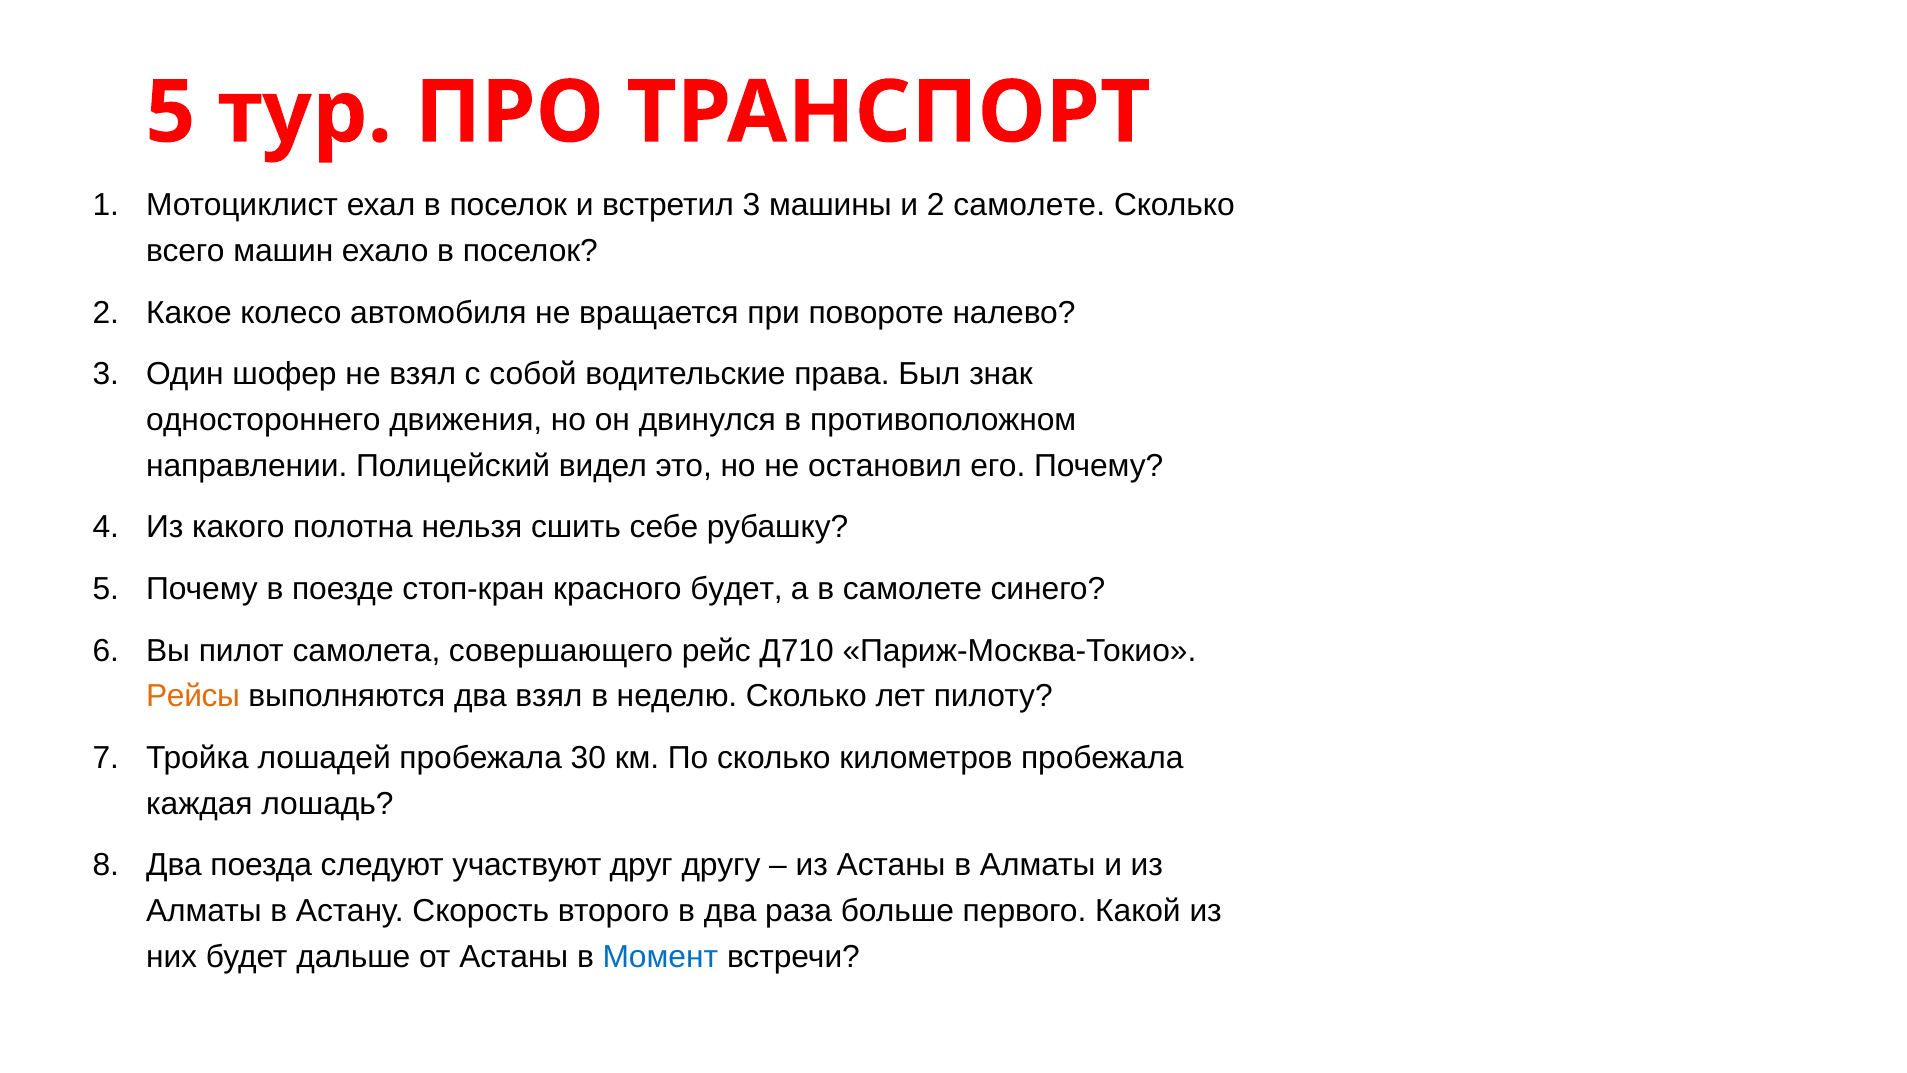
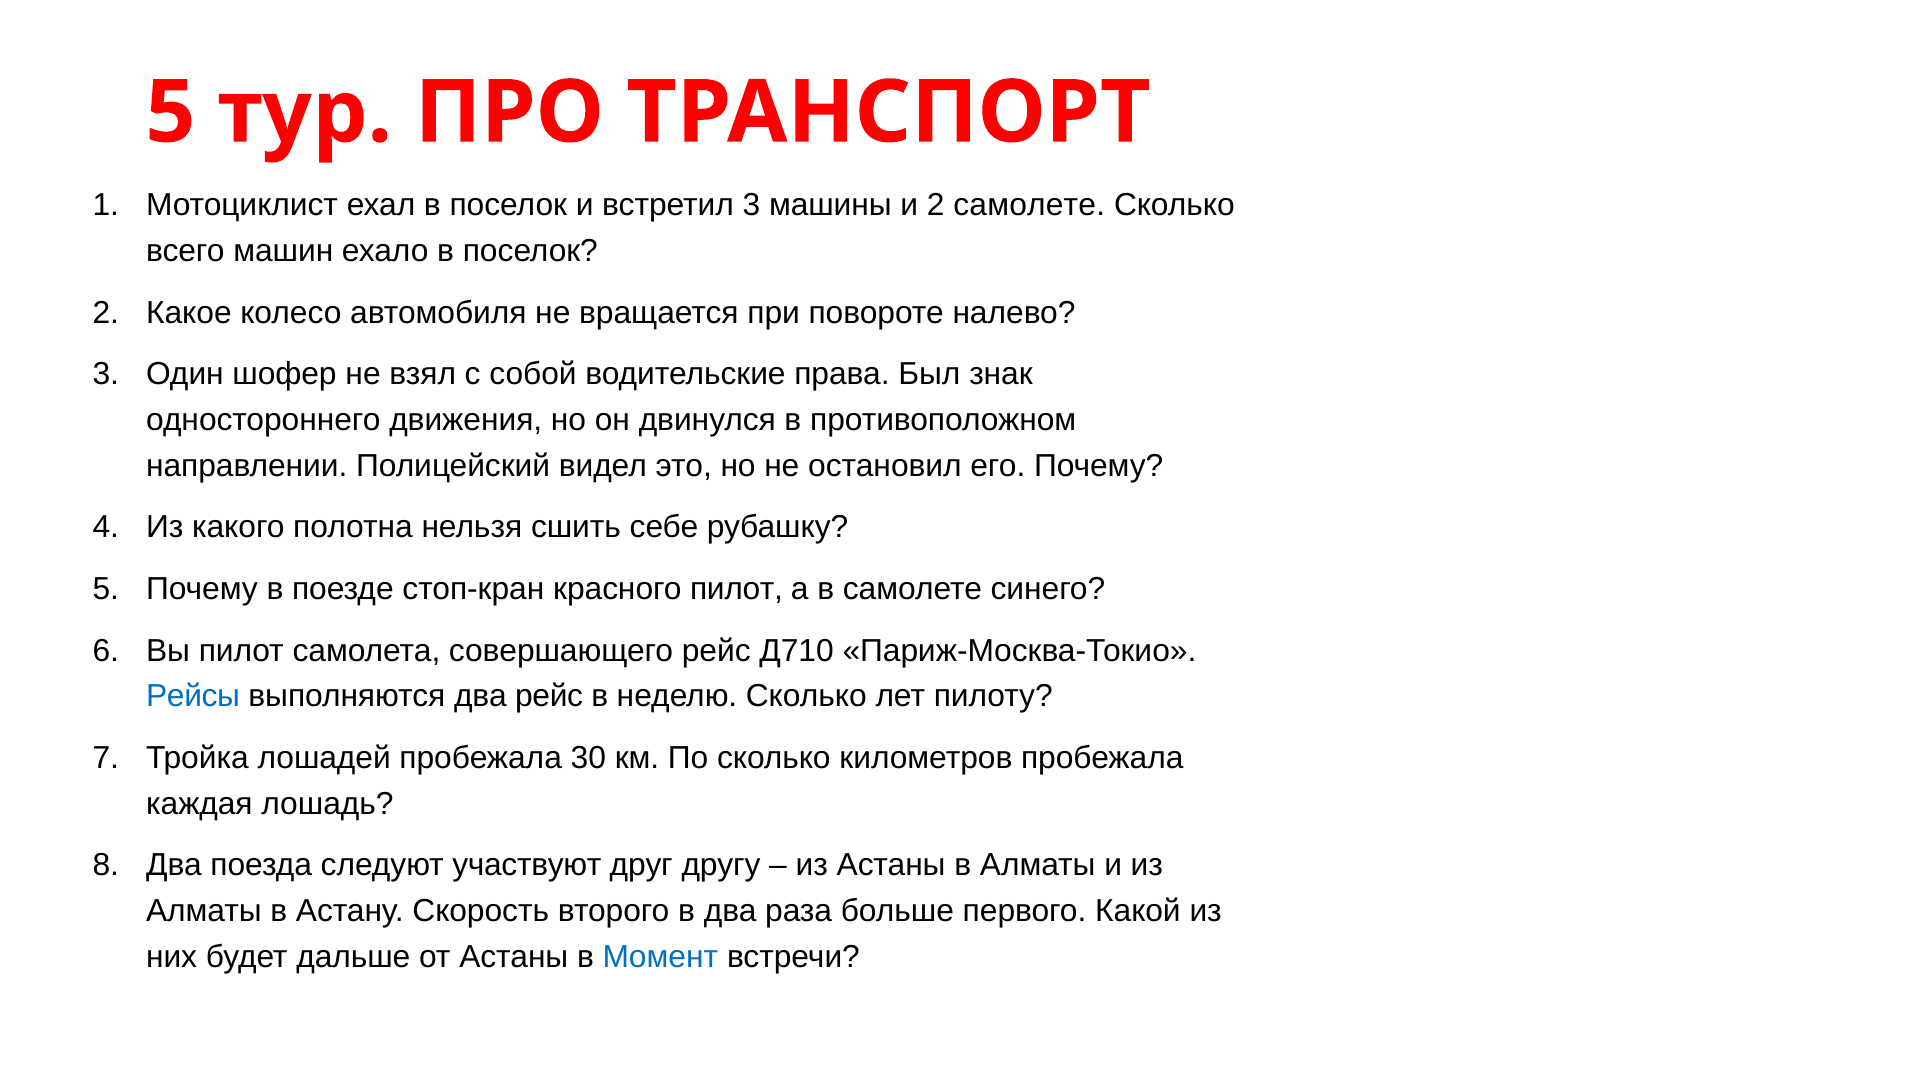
красного будет: будет -> пилот
Рейсы colour: orange -> blue
два взял: взял -> рейс
